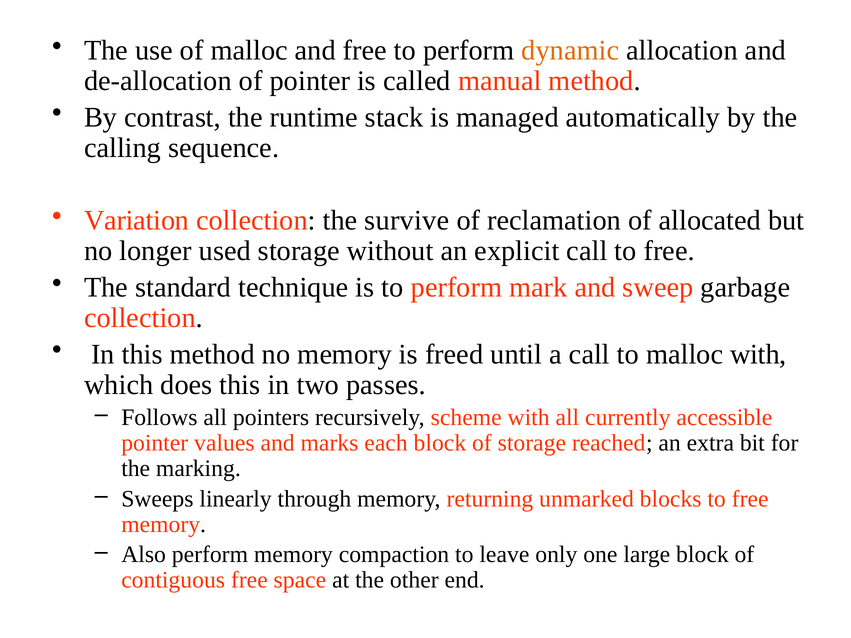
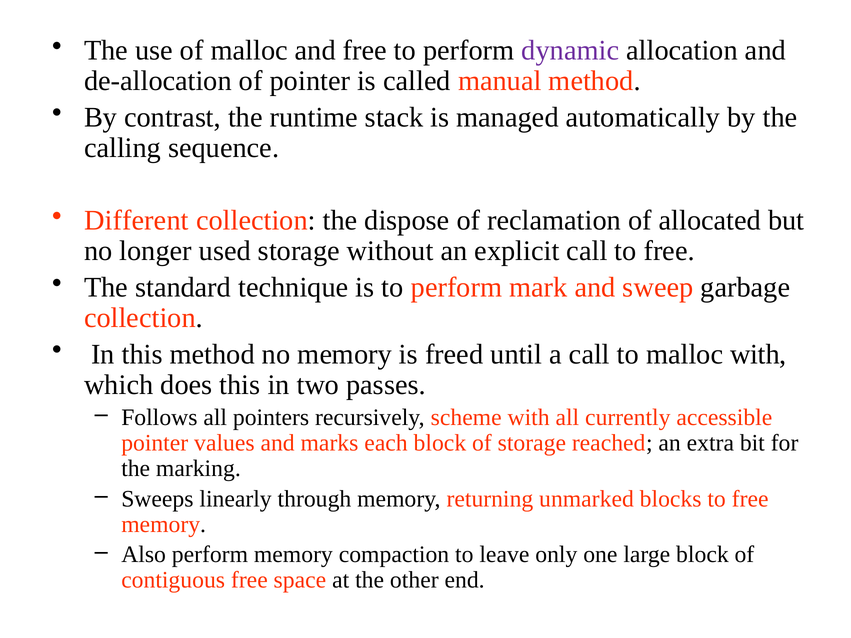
dynamic colour: orange -> purple
Variation: Variation -> Different
survive: survive -> dispose
